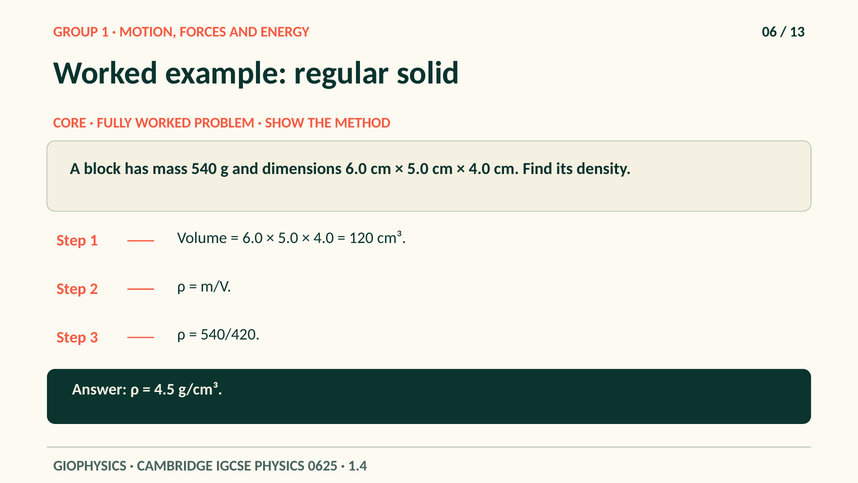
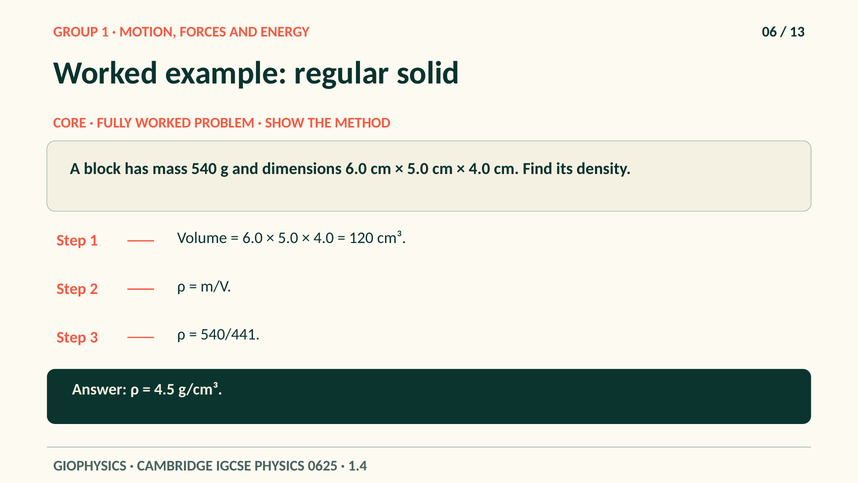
540/420: 540/420 -> 540/441
